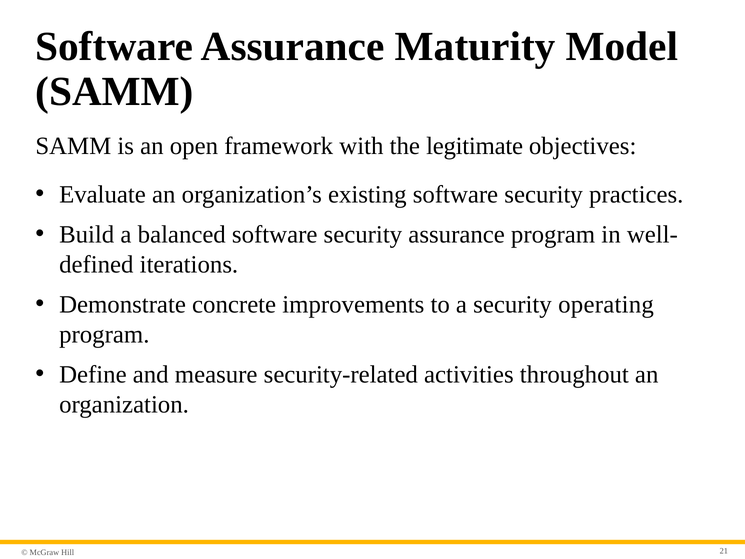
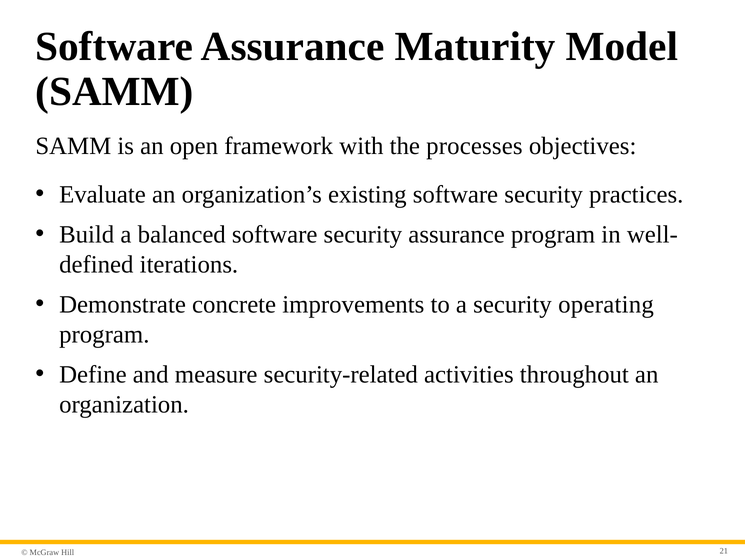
legitimate: legitimate -> processes
